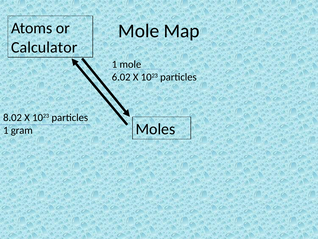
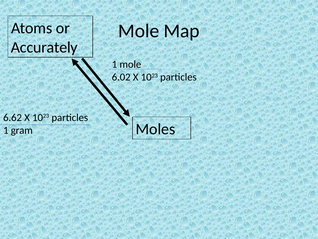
Calculator: Calculator -> Accurately
8.02: 8.02 -> 6.62
